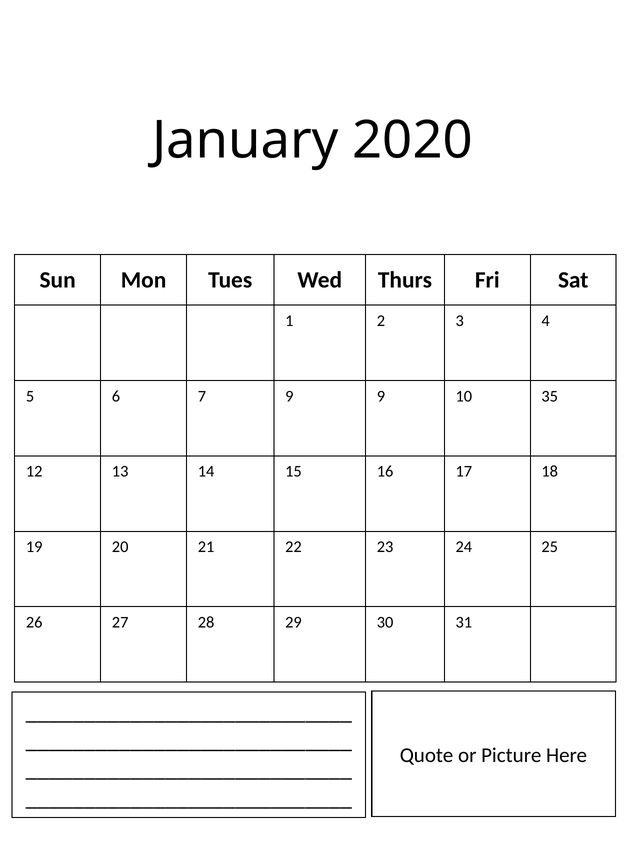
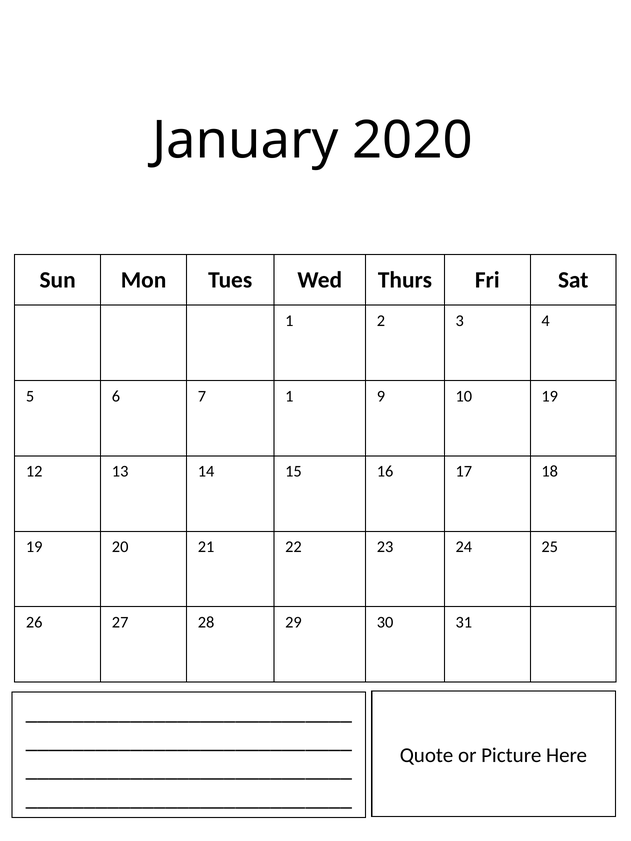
7 9: 9 -> 1
10 35: 35 -> 19
